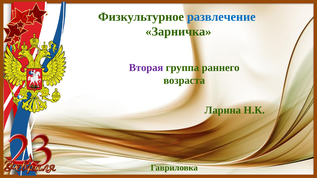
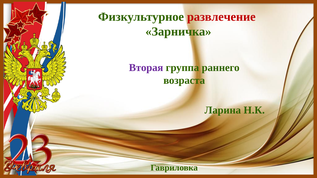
развлечение colour: blue -> red
